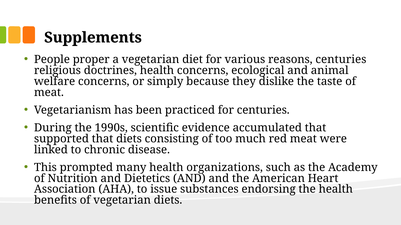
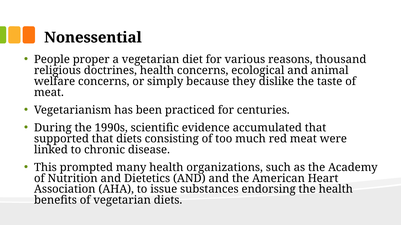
Supplements: Supplements -> Nonessential
reasons centuries: centuries -> thousand
